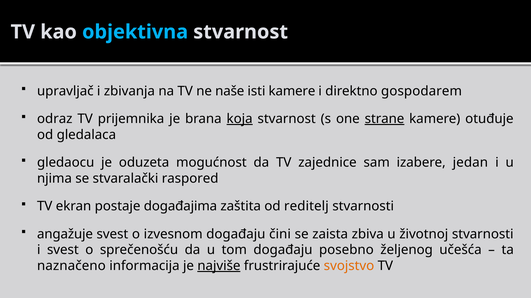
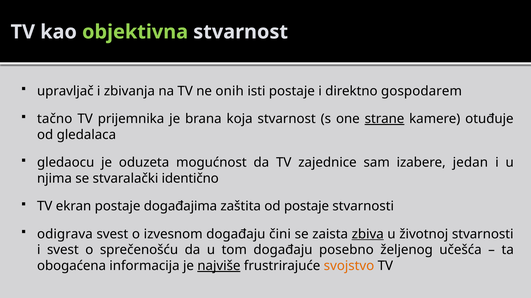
objektivna colour: light blue -> light green
naše: naše -> onih
isti kamere: kamere -> postaje
odraz: odraz -> tačno
koja underline: present -> none
raspored: raspored -> identično
od reditelj: reditelj -> postaje
angažuje: angažuje -> odigrava
zbiva underline: none -> present
naznačeno: naznačeno -> obogaćena
